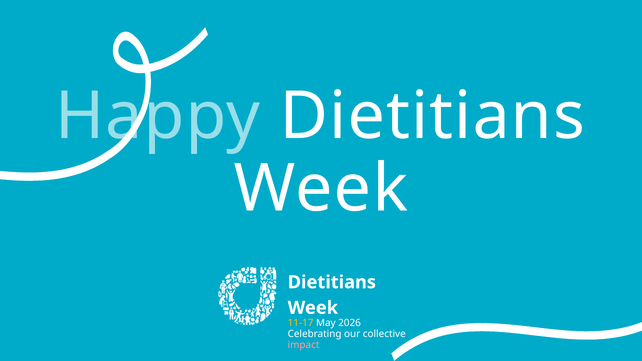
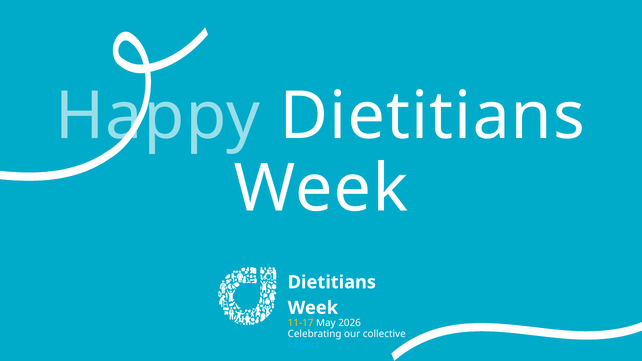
impact colour: pink -> light blue
